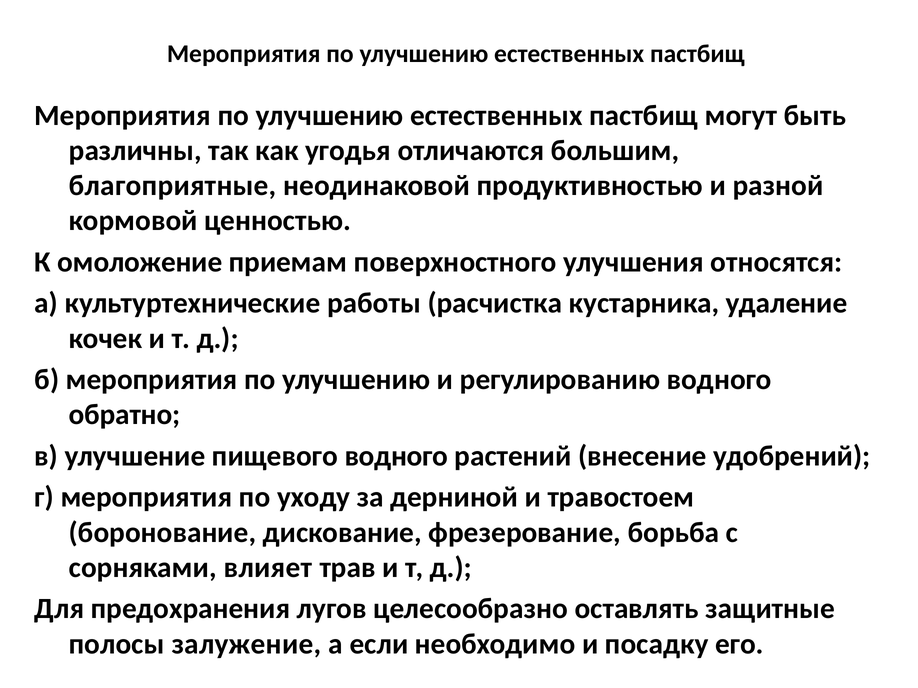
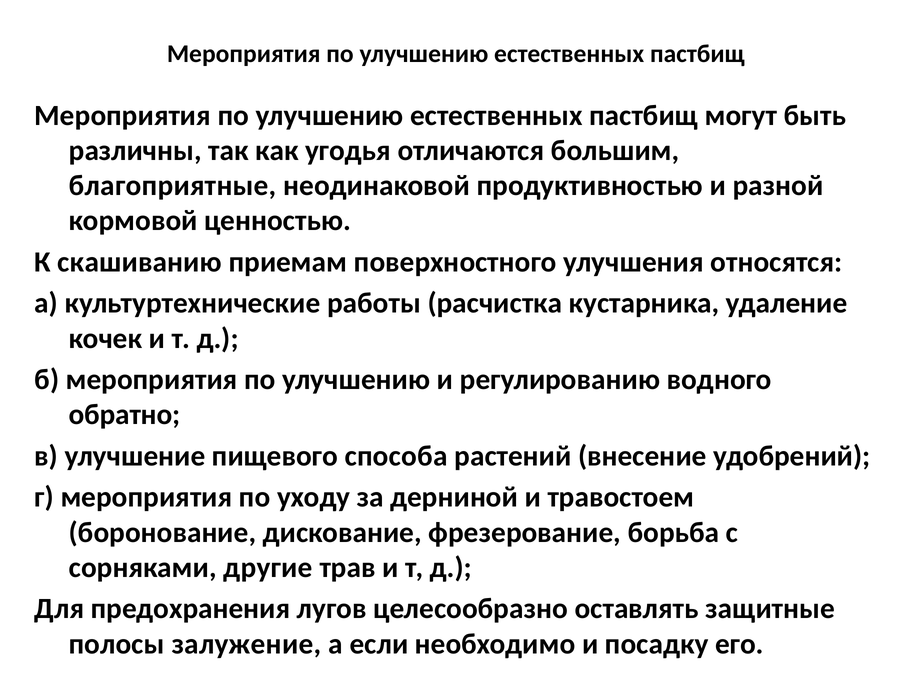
омоложение: омоложение -> скашиванию
пищевого водного: водного -> способа
влияет: влияет -> другие
